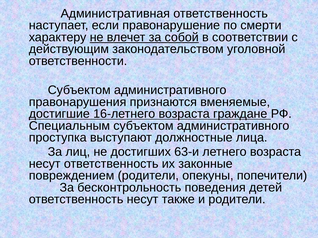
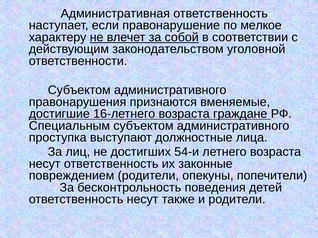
смерти: смерти -> мелкое
63-и: 63-и -> 54-и
